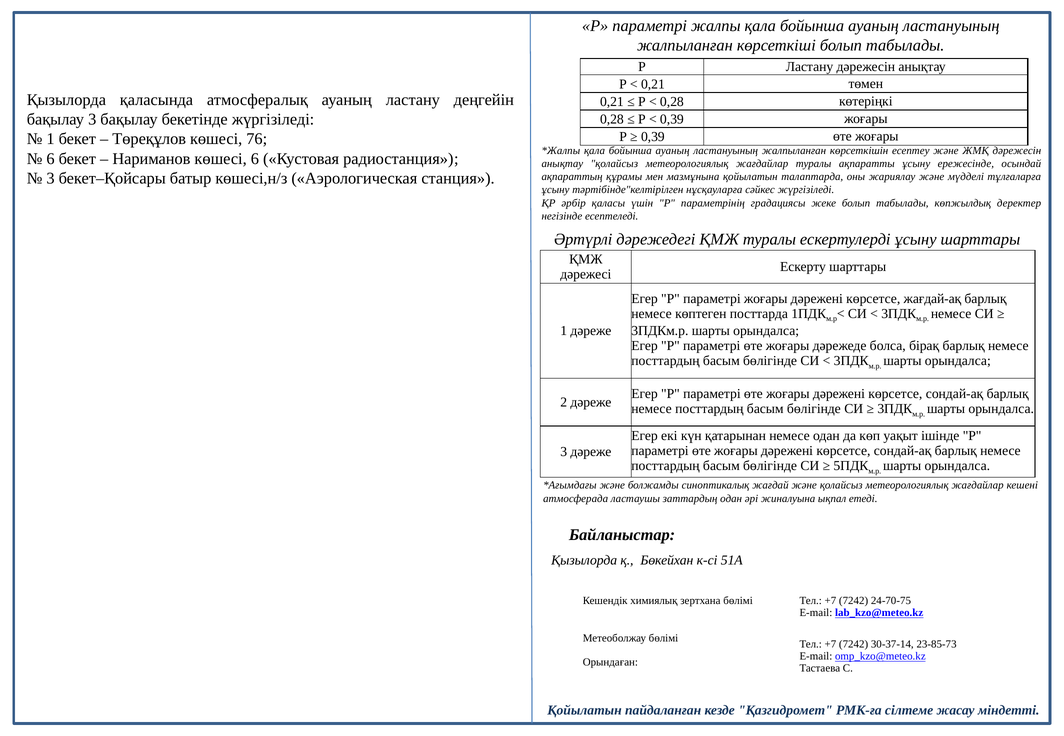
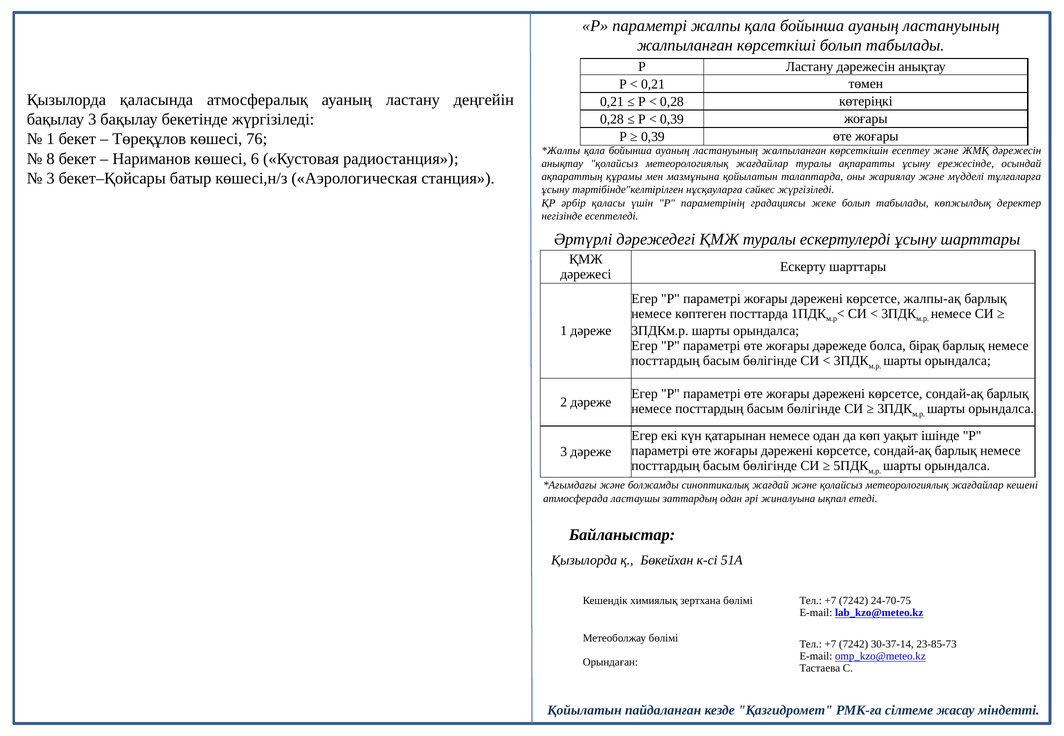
6 at (51, 159): 6 -> 8
жағдай-ақ: жағдай-ақ -> жалпы-ақ
